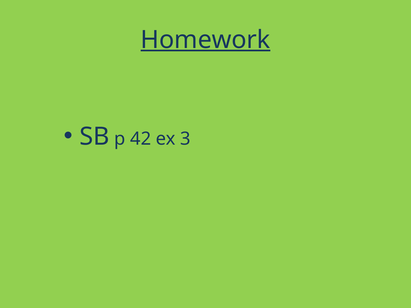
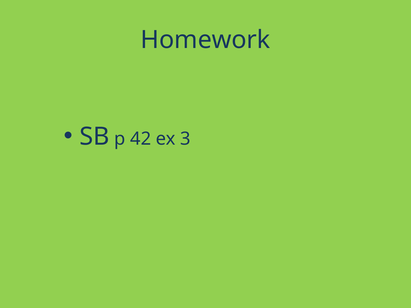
Homework underline: present -> none
